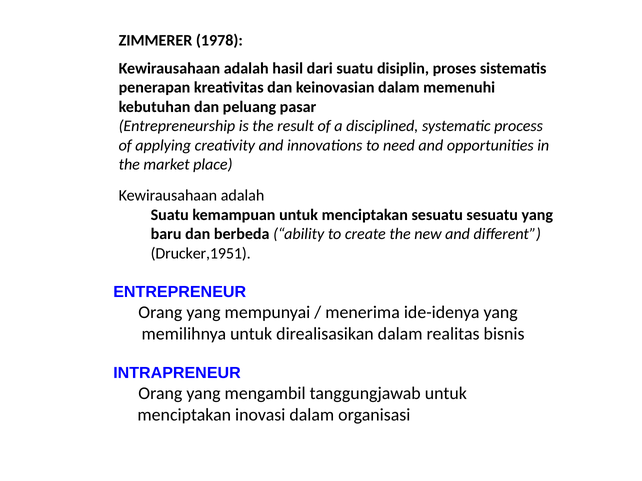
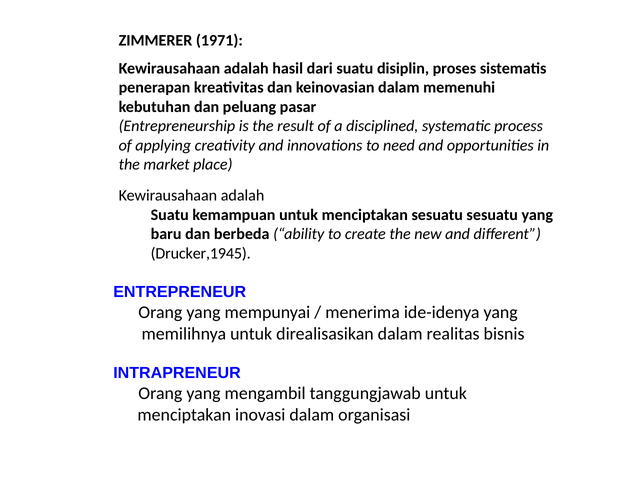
1978: 1978 -> 1971
Drucker,1951: Drucker,1951 -> Drucker,1945
